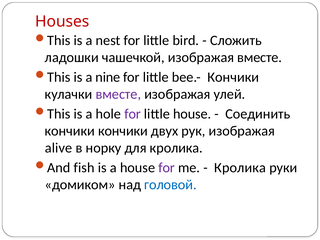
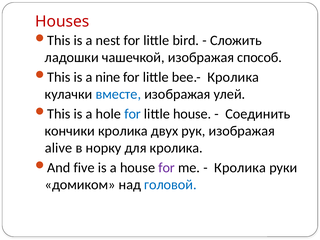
изображая вместе: вместе -> способ
bee.- Кончики: Кончики -> Кролика
вместе at (118, 94) colour: purple -> blue
for at (133, 114) colour: purple -> blue
кончики кончики: кончики -> кролика
fish: fish -> five
